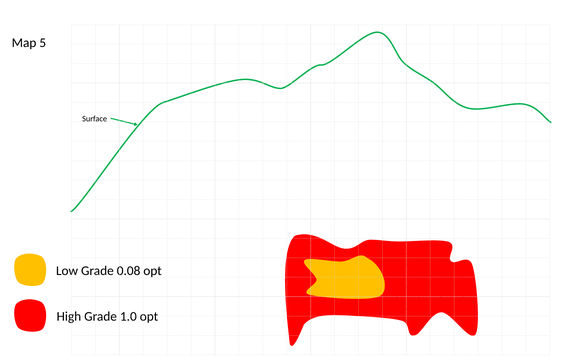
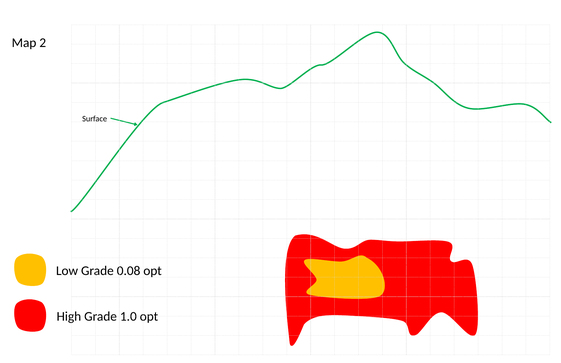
5: 5 -> 2
